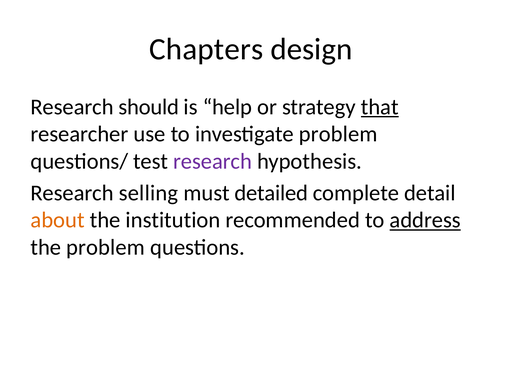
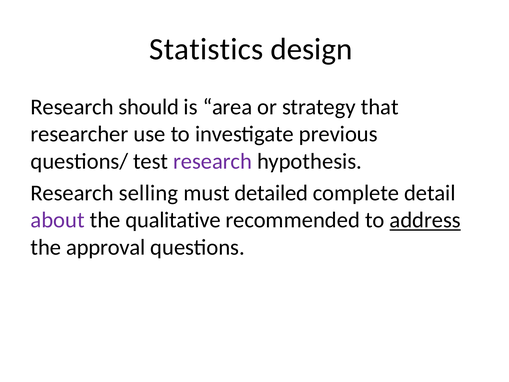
Chapters: Chapters -> Statistics
help: help -> area
that underline: present -> none
investigate problem: problem -> previous
about colour: orange -> purple
institution: institution -> qualitative
the problem: problem -> approval
